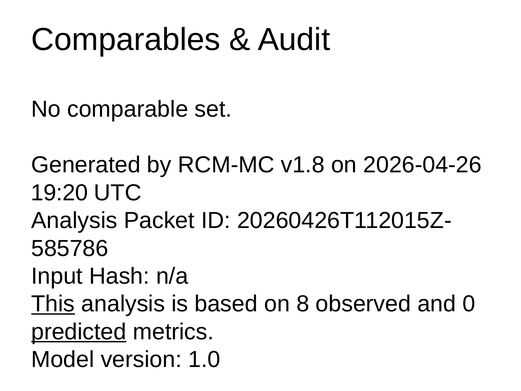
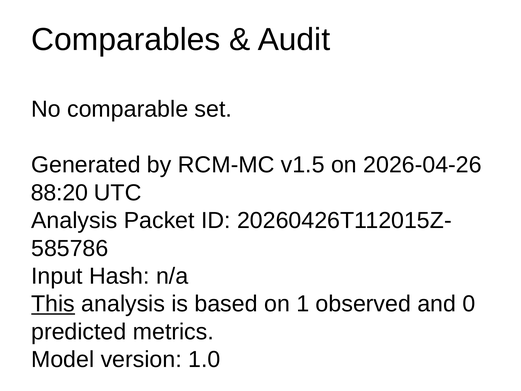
v1.8: v1.8 -> v1.5
19:20: 19:20 -> 88:20
8: 8 -> 1
predicted underline: present -> none
